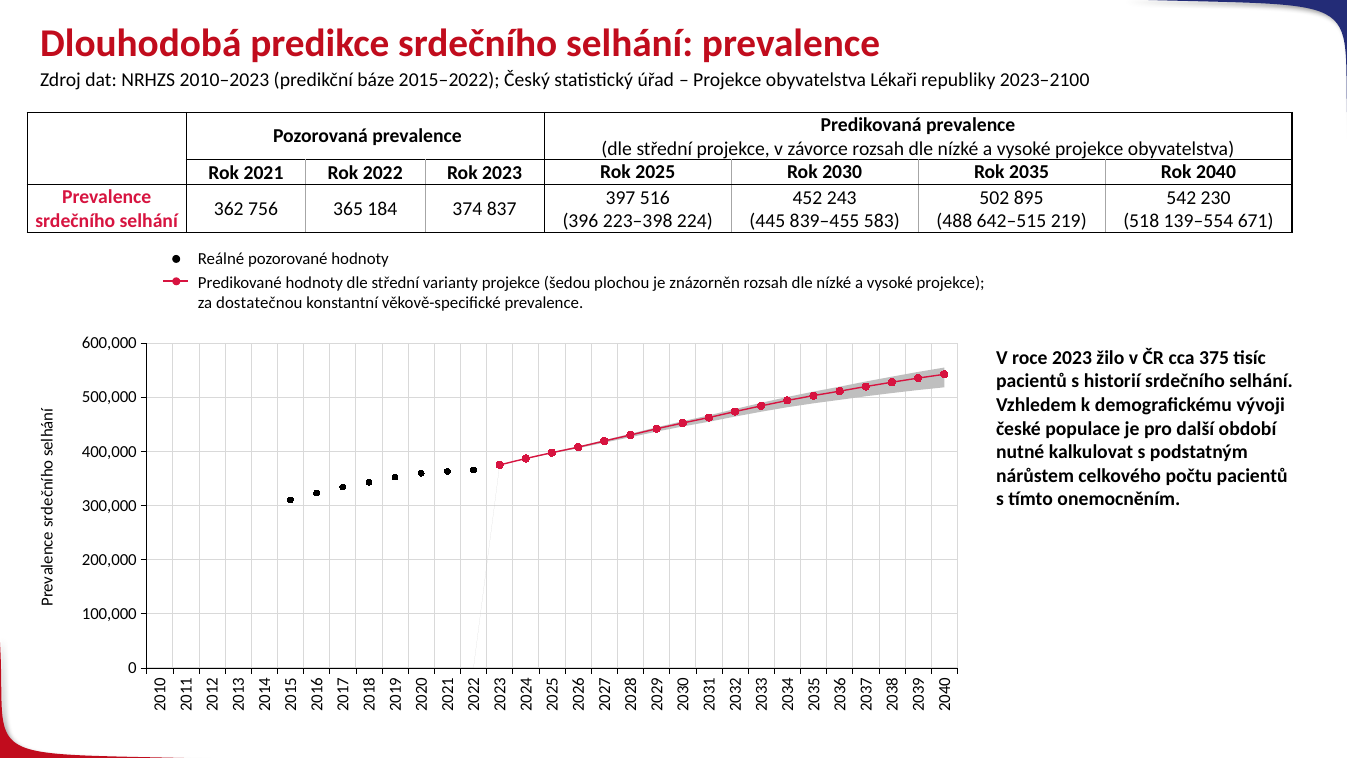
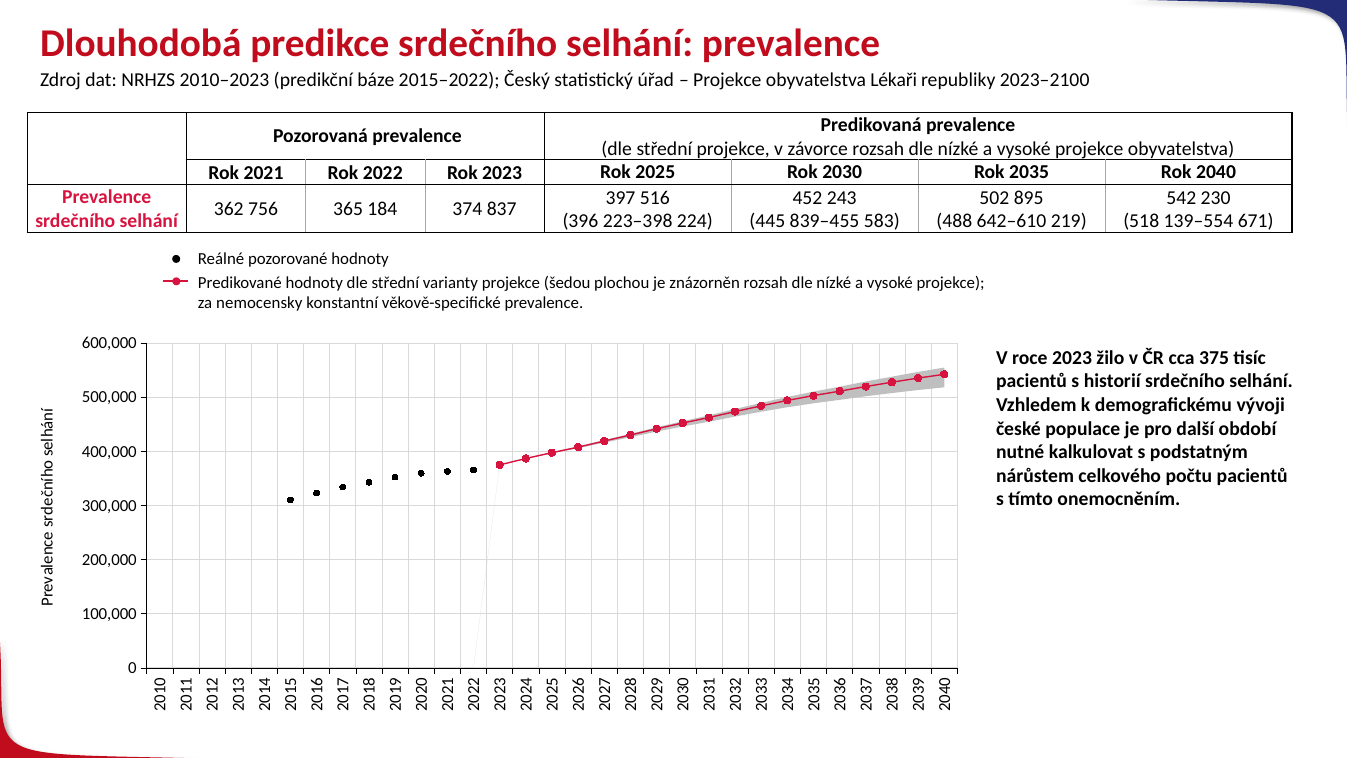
642–515: 642–515 -> 642–610
dostatečnou: dostatečnou -> nemocensky
